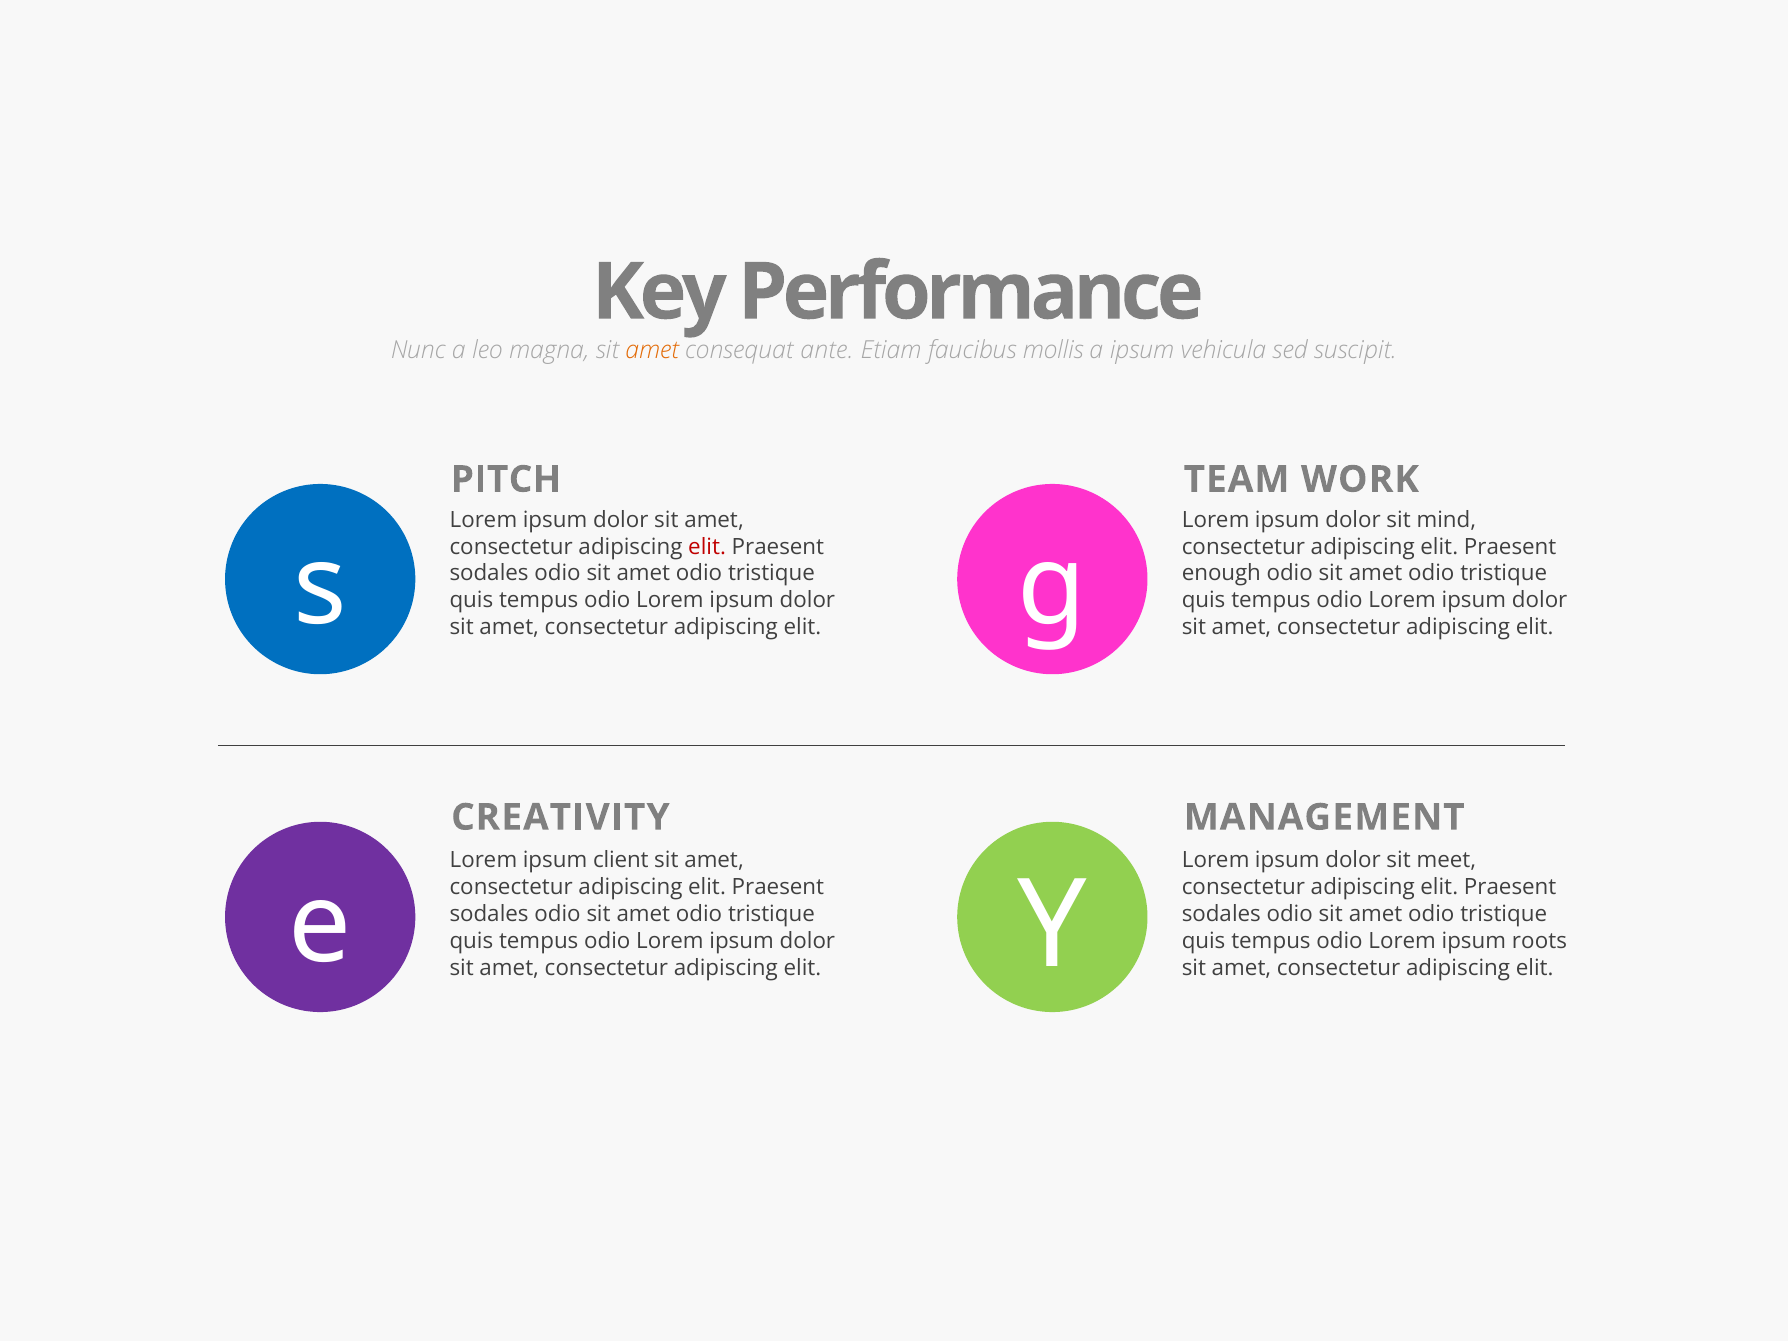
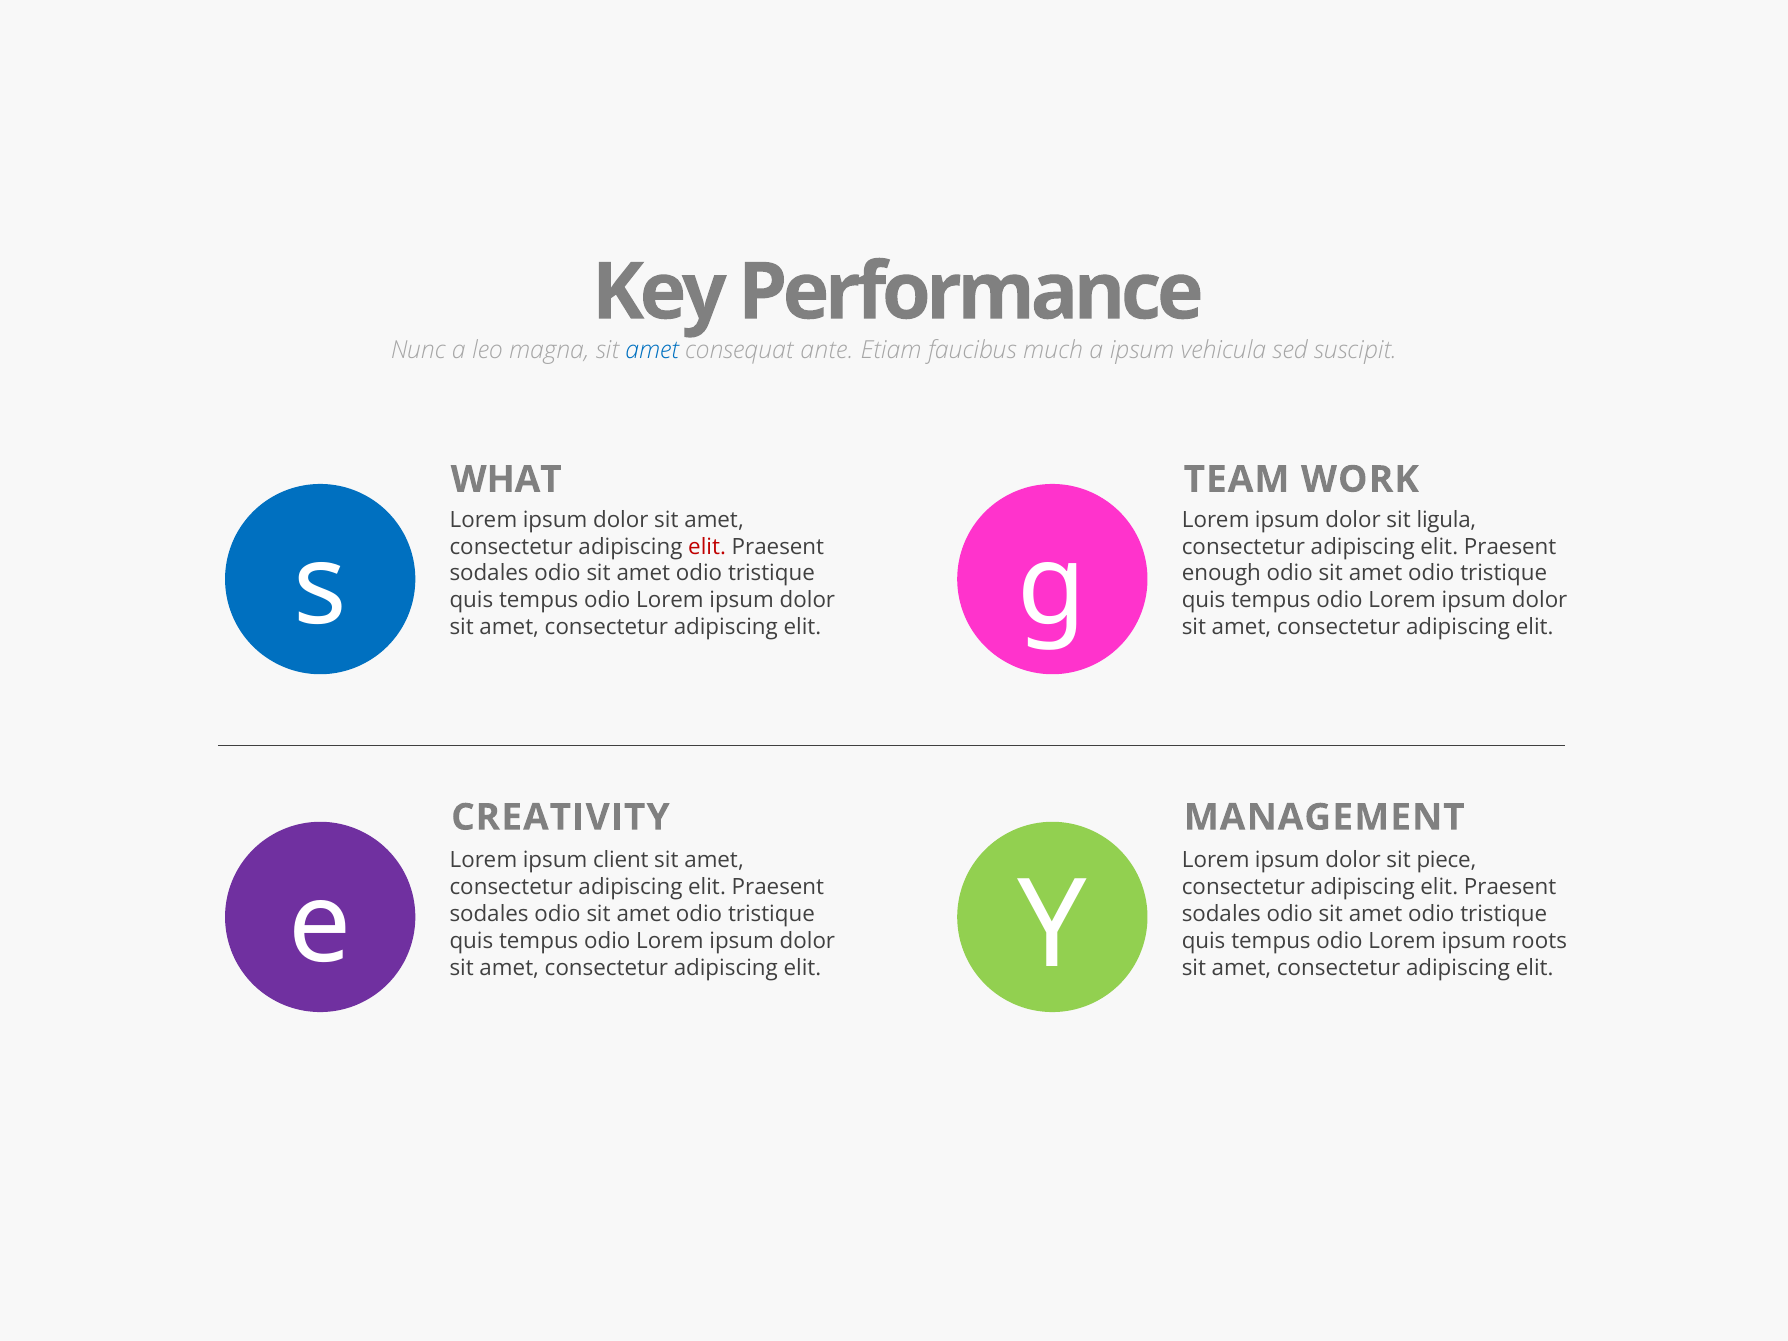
amet at (652, 351) colour: orange -> blue
mollis: mollis -> much
PITCH: PITCH -> WHAT
mind: mind -> ligula
meet: meet -> piece
